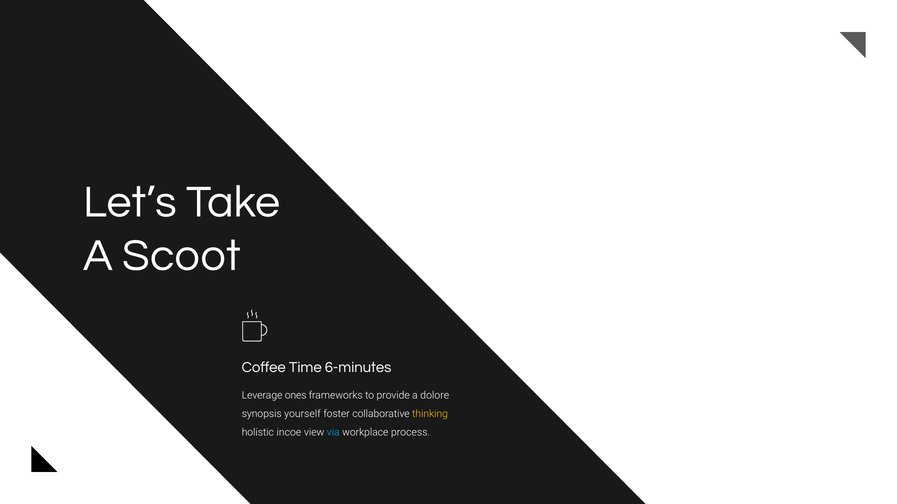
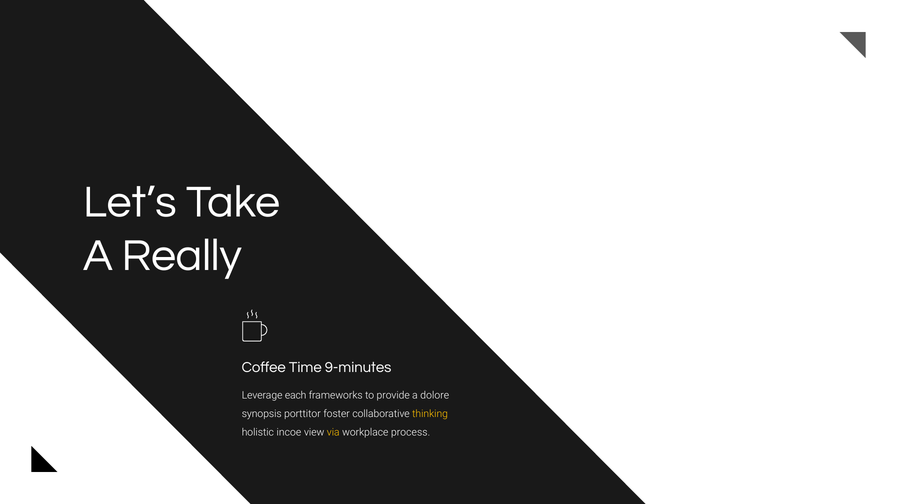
Scoot: Scoot -> Really
6-minutes: 6-minutes -> 9-minutes
ones: ones -> each
yourself: yourself -> porttitor
via colour: light blue -> yellow
